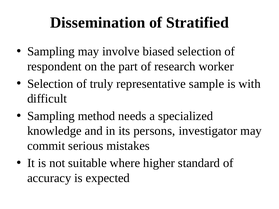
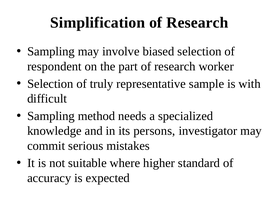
Dissemination: Dissemination -> Simplification
Stratified at (197, 23): Stratified -> Research
